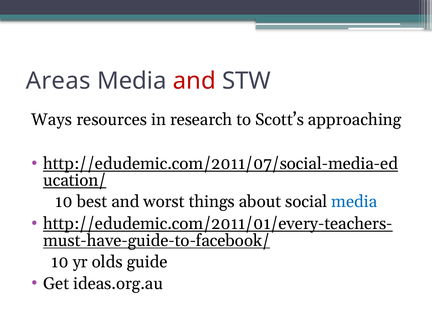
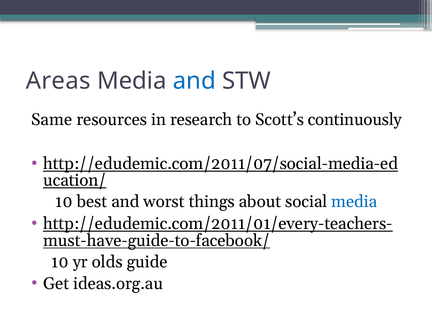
and at (194, 81) colour: red -> blue
Ways: Ways -> Same
approaching: approaching -> continuously
